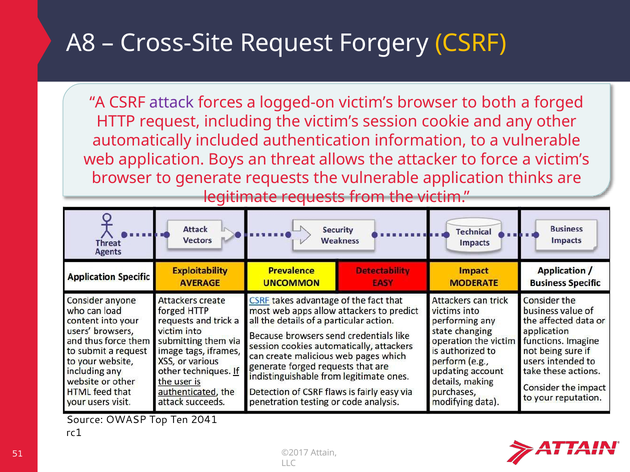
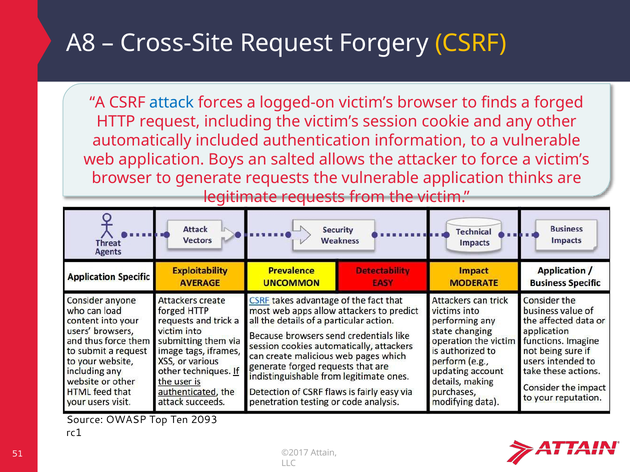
attack colour: purple -> blue
both: both -> finds
threat: threat -> salted
2041: 2041 -> 2093
